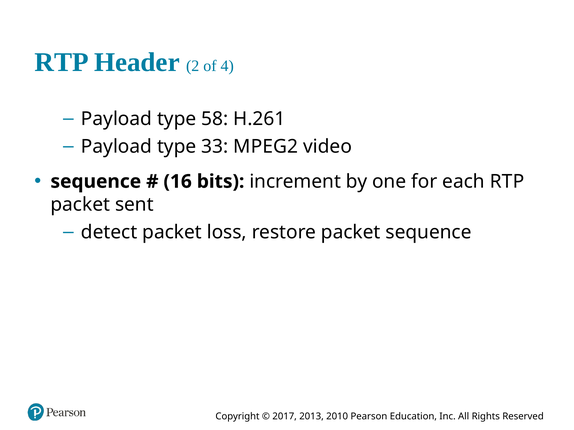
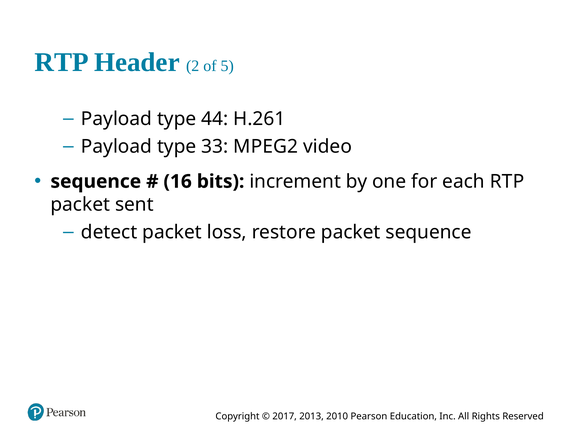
4: 4 -> 5
58: 58 -> 44
